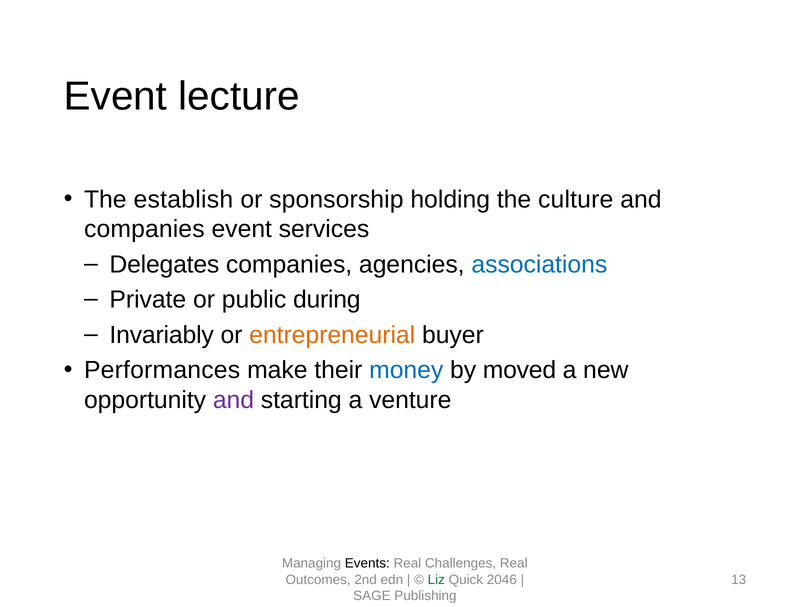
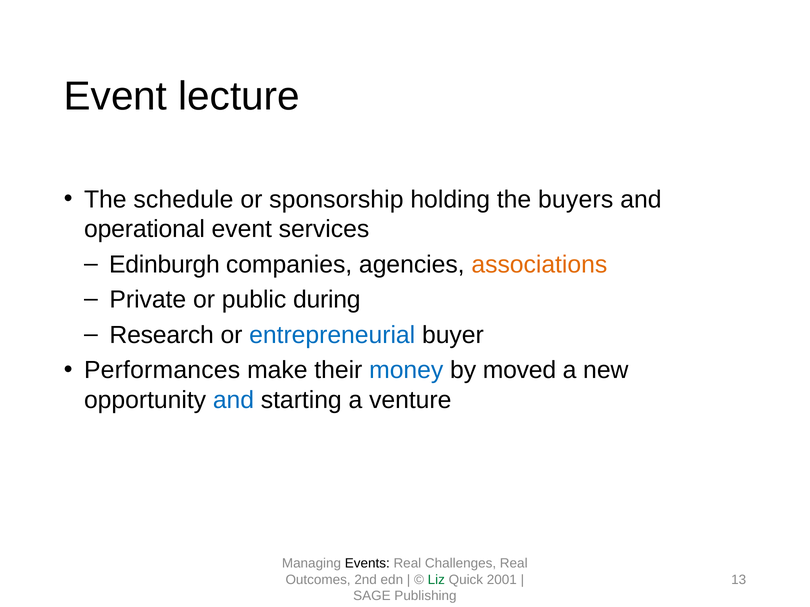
establish: establish -> schedule
culture: culture -> buyers
companies at (144, 229): companies -> operational
Delegates: Delegates -> Edinburgh
associations colour: blue -> orange
Invariably: Invariably -> Research
entrepreneurial colour: orange -> blue
and at (233, 400) colour: purple -> blue
2046: 2046 -> 2001
